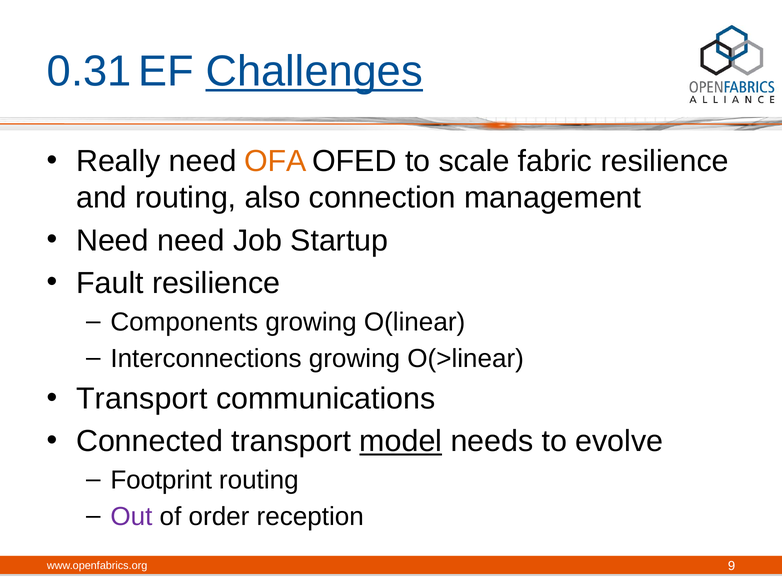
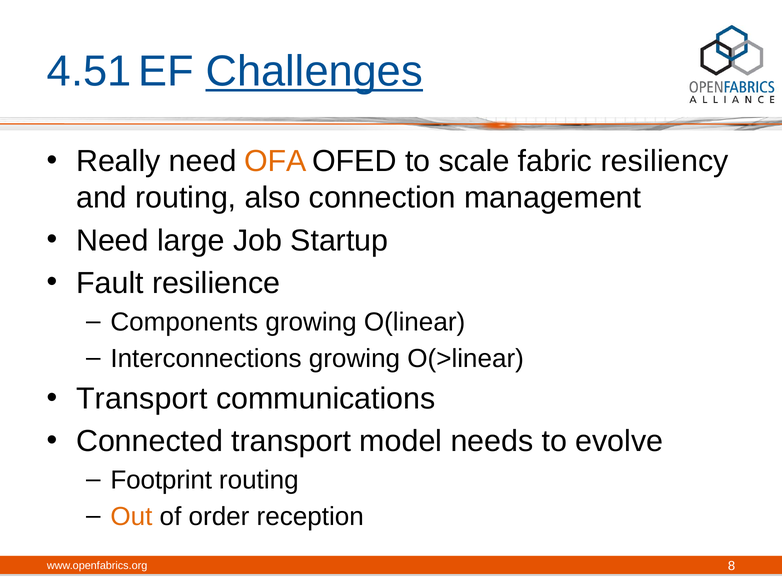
0.31: 0.31 -> 4.51
fabric resilience: resilience -> resiliency
Need need: need -> large
model underline: present -> none
Out colour: purple -> orange
9: 9 -> 8
